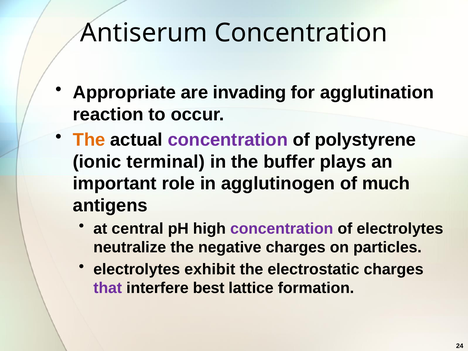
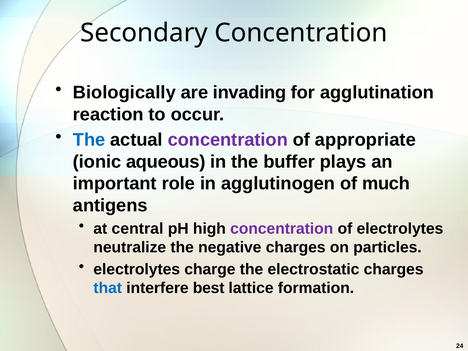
Antiserum: Antiserum -> Secondary
Appropriate: Appropriate -> Biologically
The at (89, 140) colour: orange -> blue
polystyrene: polystyrene -> appropriate
terminal: terminal -> aqueous
exhibit: exhibit -> charge
that colour: purple -> blue
